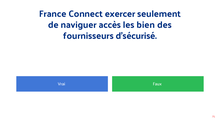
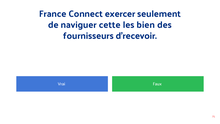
accès: accès -> cette
d’sécurisé: d’sécurisé -> d’recevoir
